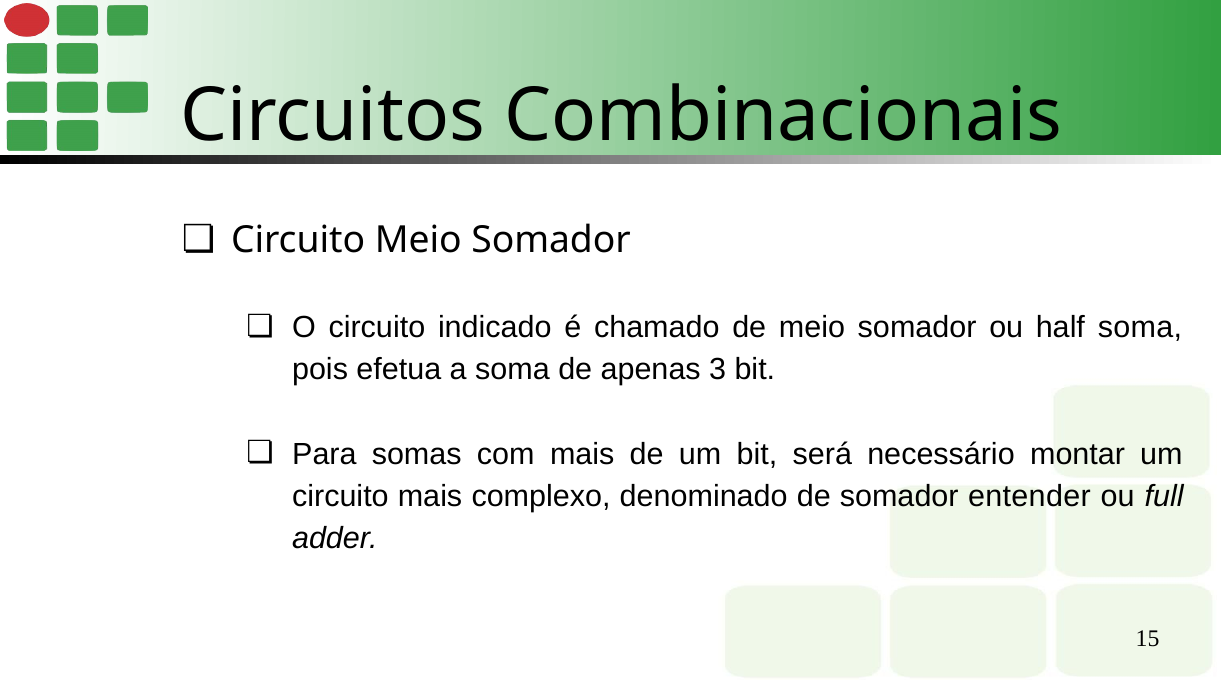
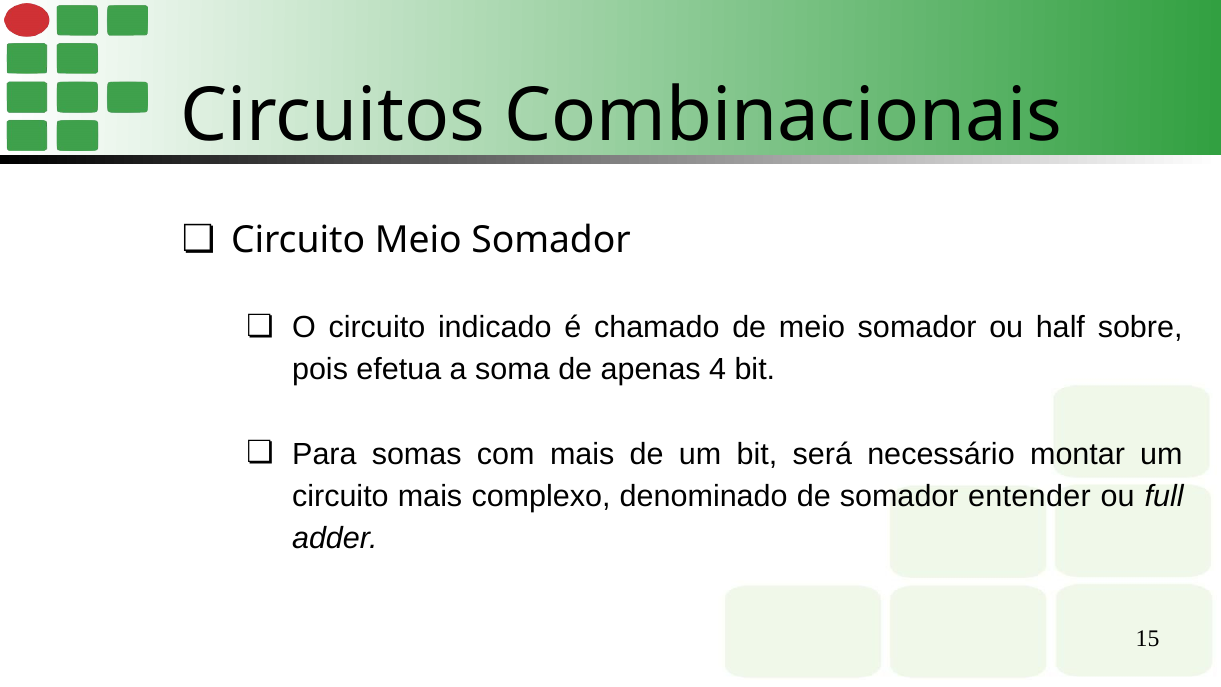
half soma: soma -> sobre
3: 3 -> 4
